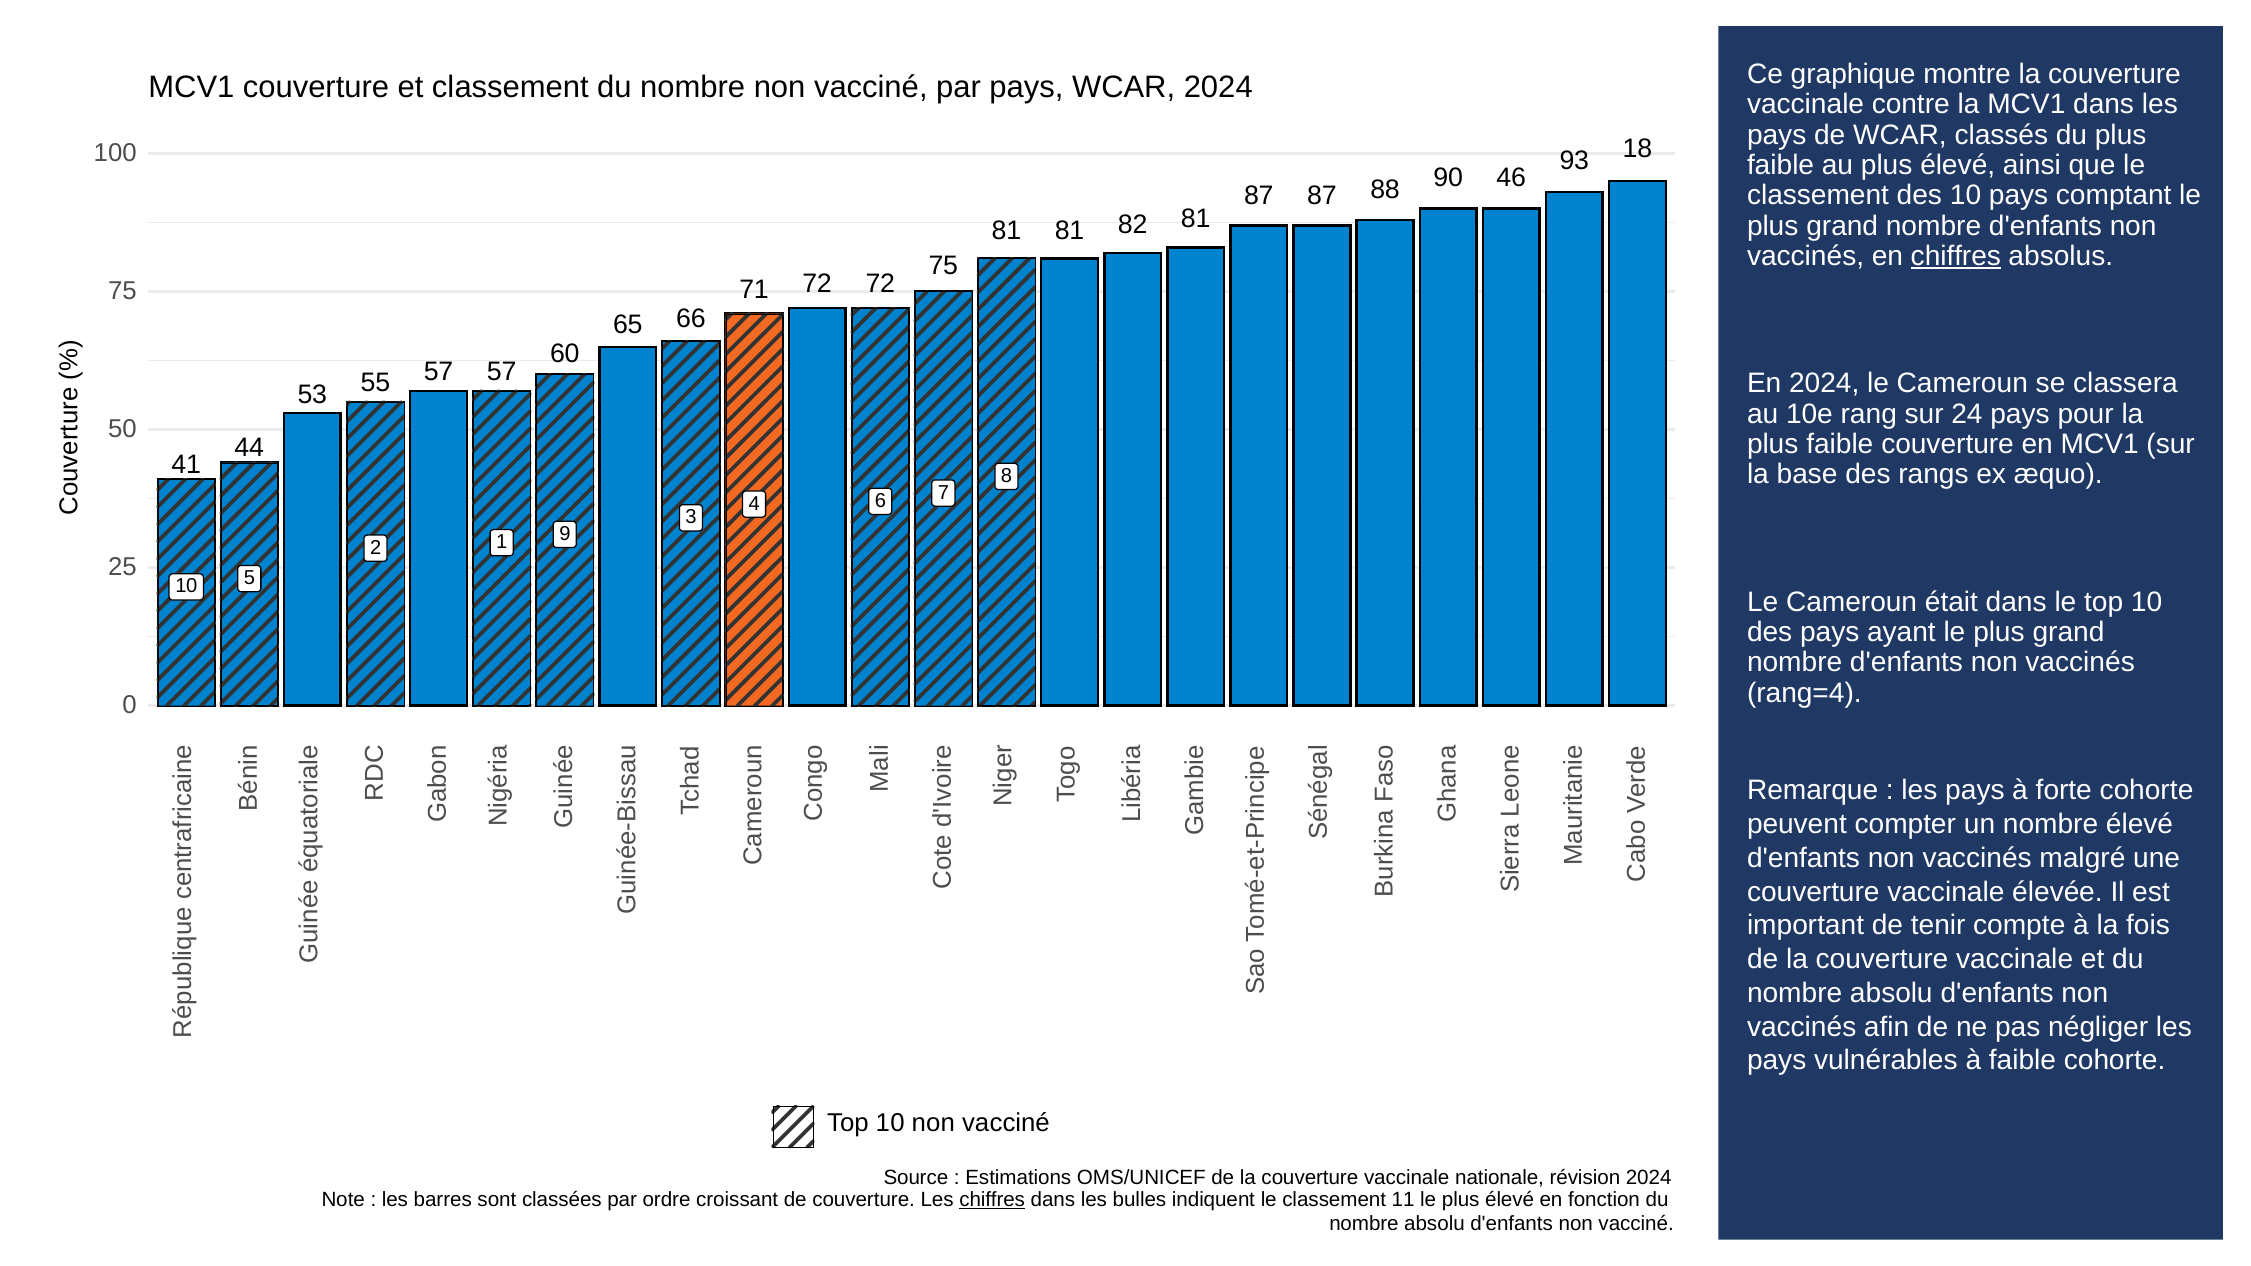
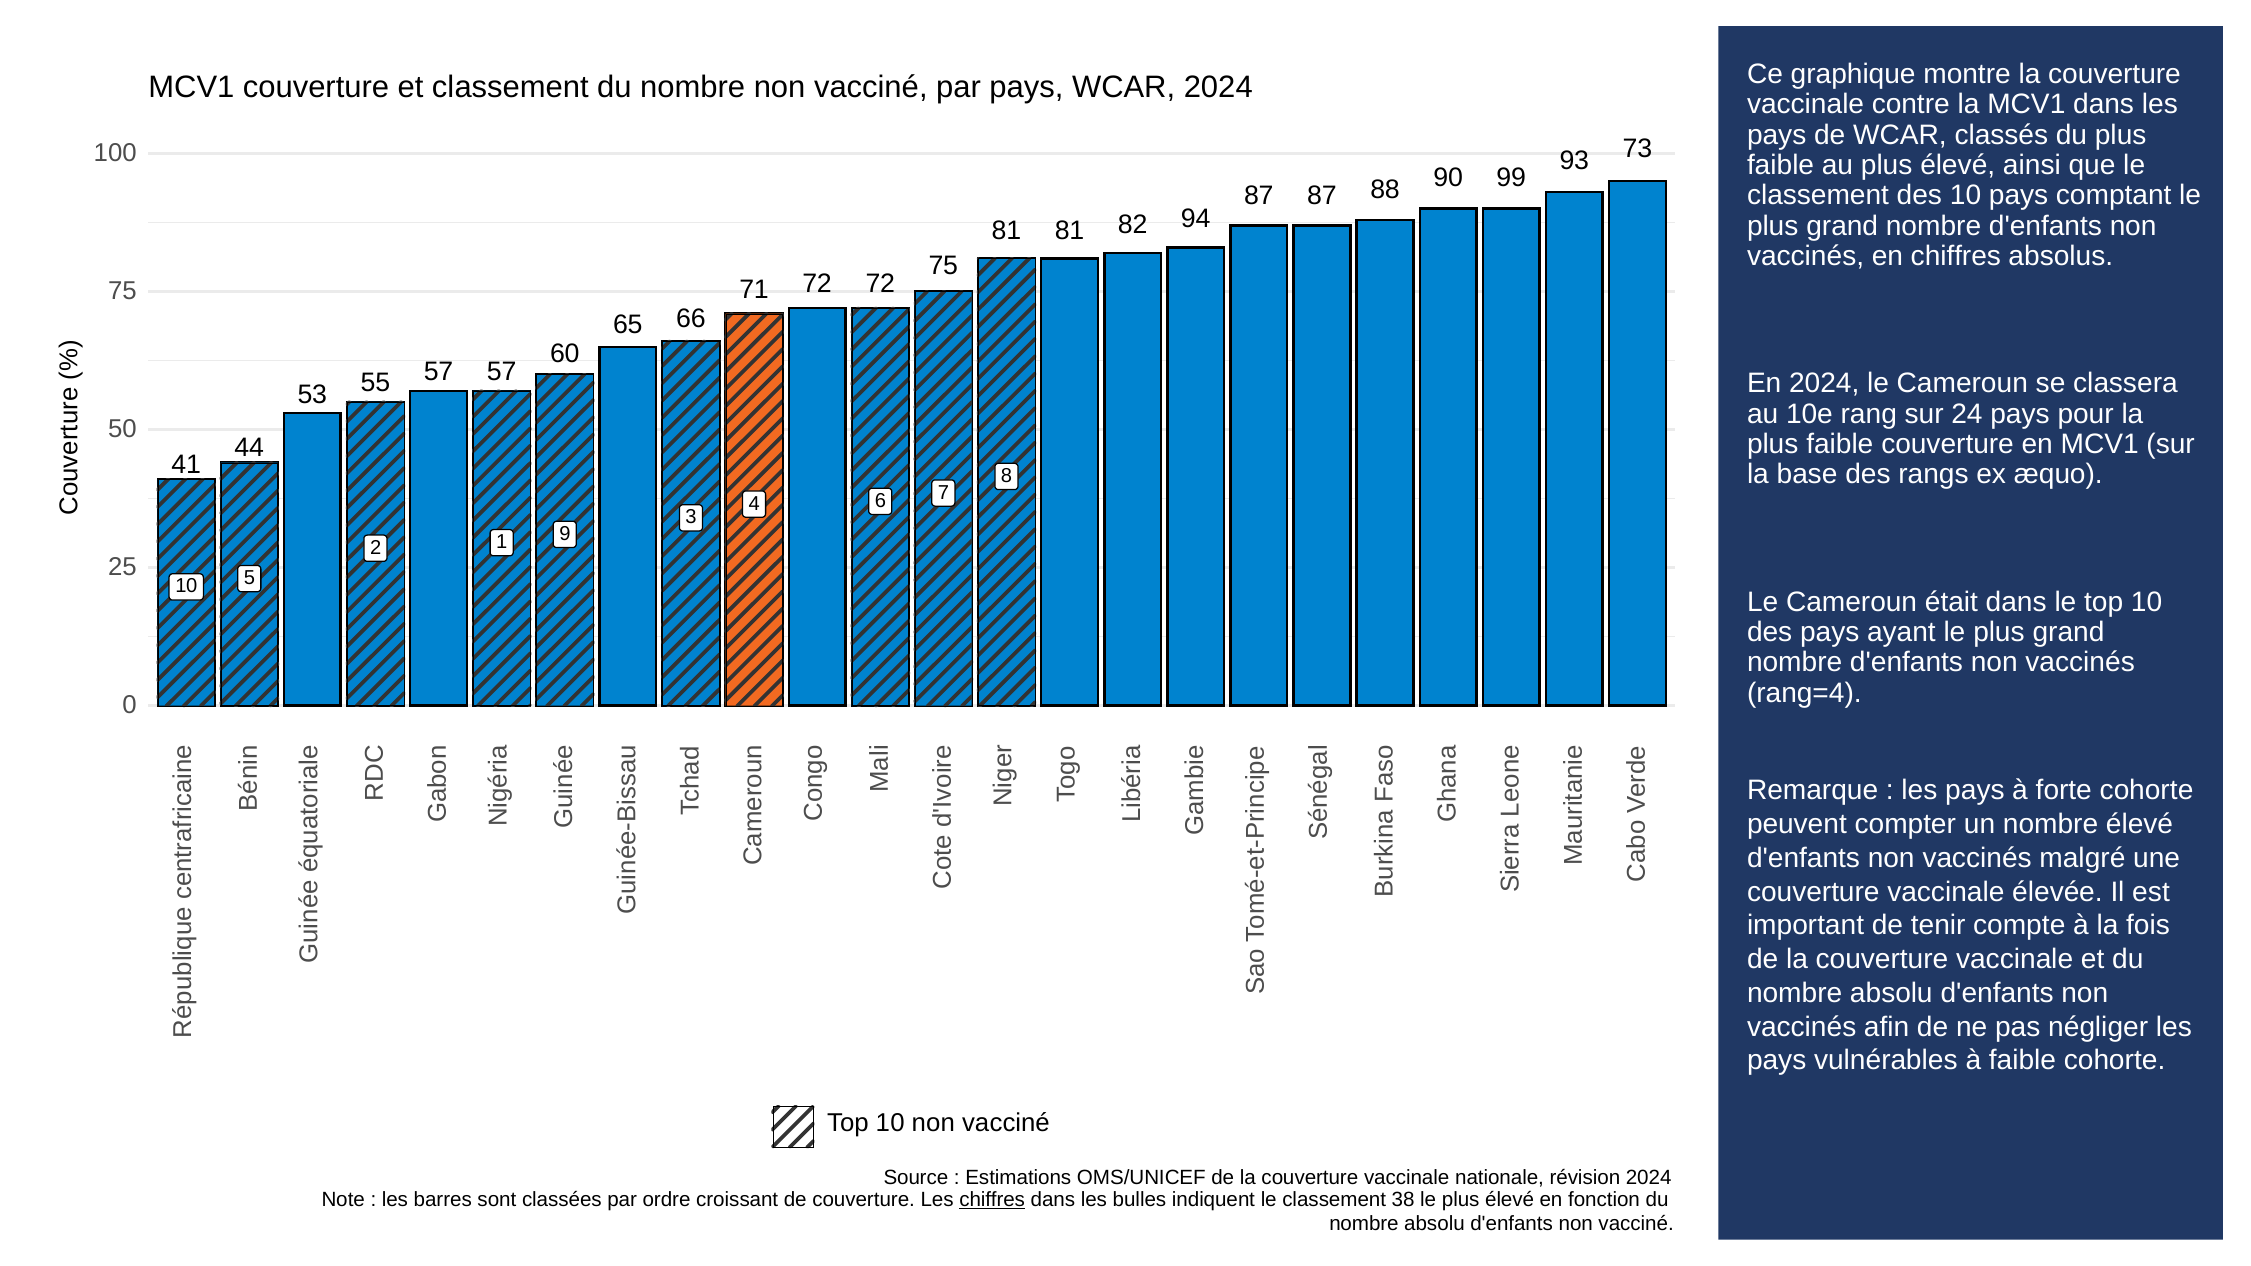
18: 18 -> 73
46: 46 -> 99
82 81: 81 -> 94
chiffres at (1956, 256) underline: present -> none
11: 11 -> 38
